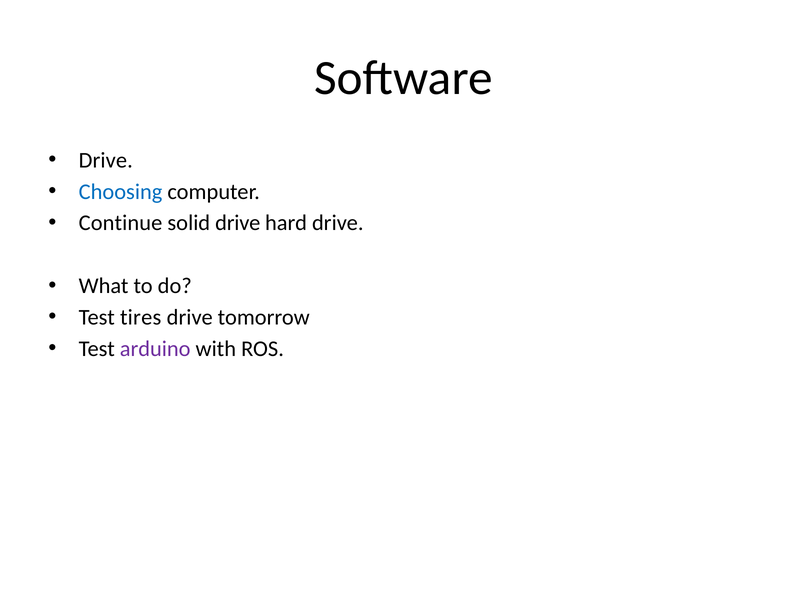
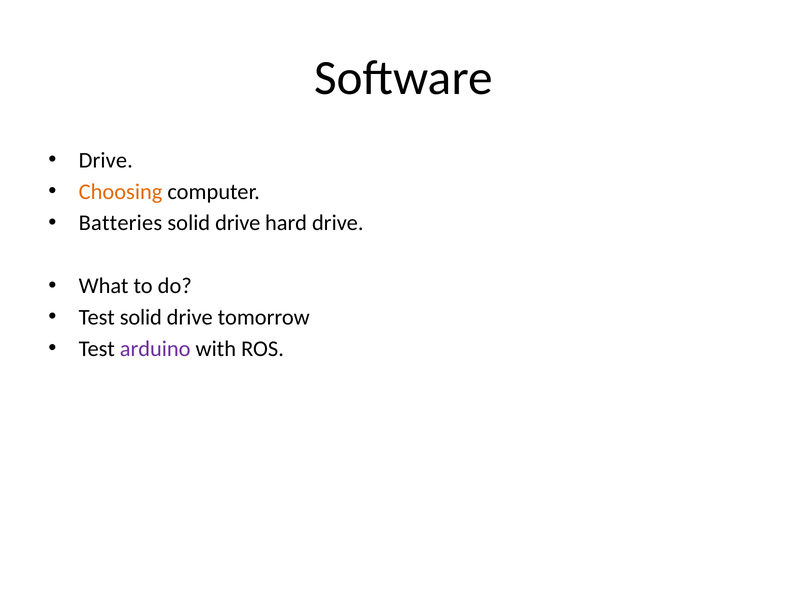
Choosing colour: blue -> orange
Continue: Continue -> Batteries
Test tires: tires -> solid
